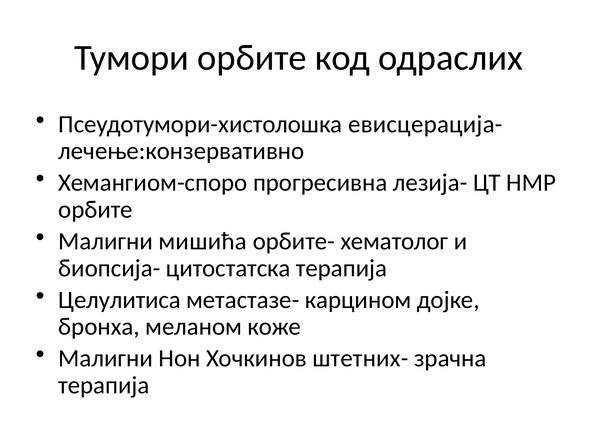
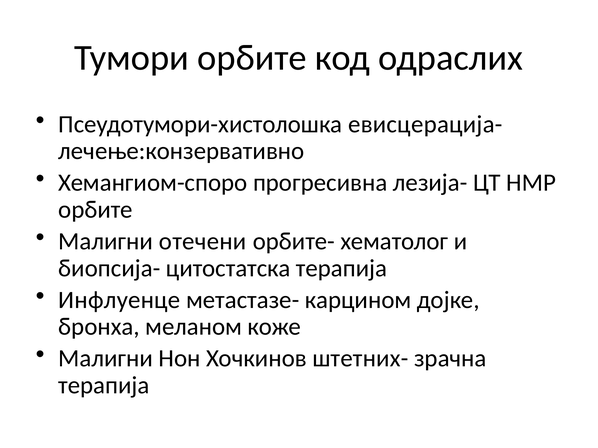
мишића: мишића -> отечени
Целулитиса: Целулитиса -> Инфлуенце
